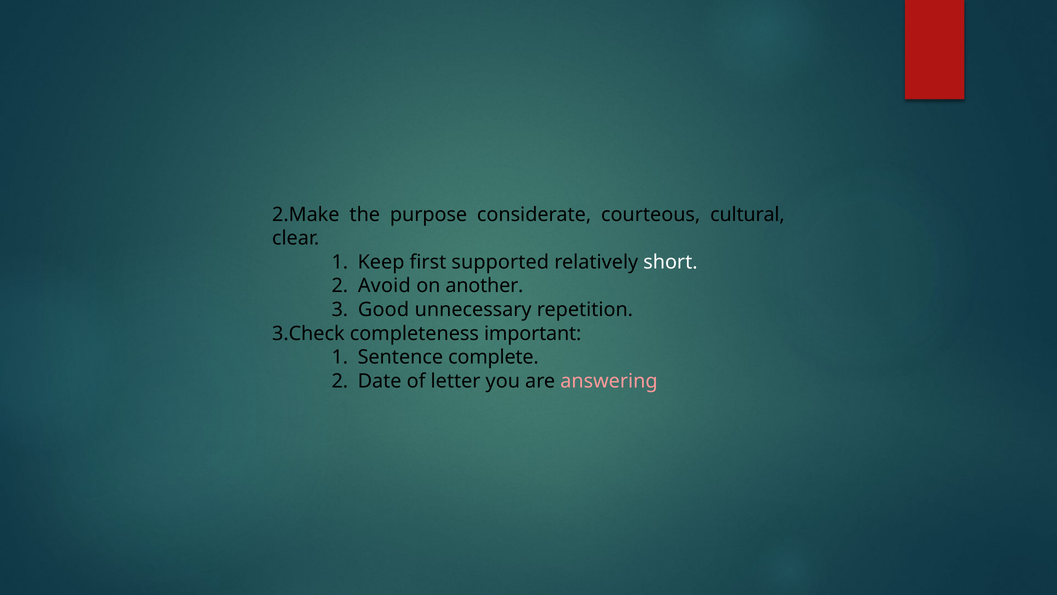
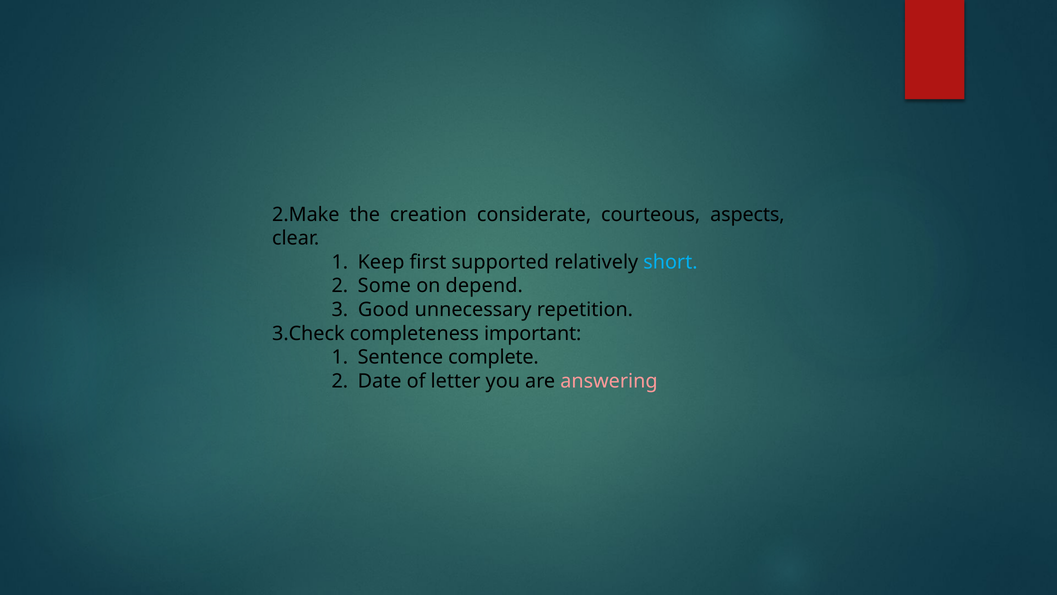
purpose: purpose -> creation
cultural: cultural -> aspects
short colour: white -> light blue
Avoid: Avoid -> Some
another: another -> depend
